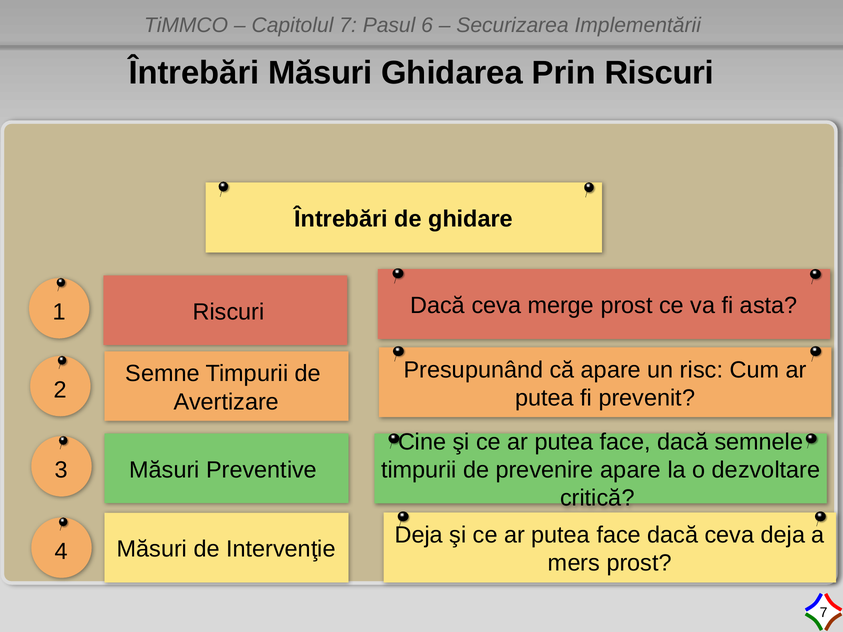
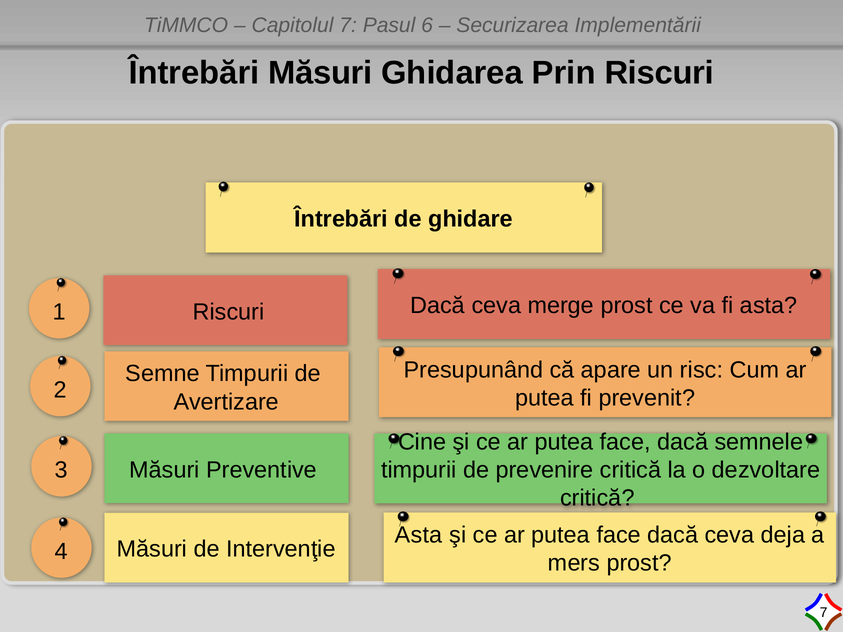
prevenire apare: apare -> critică
Deja at (419, 535): Deja -> Asta
